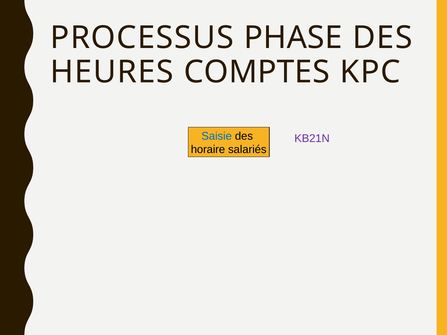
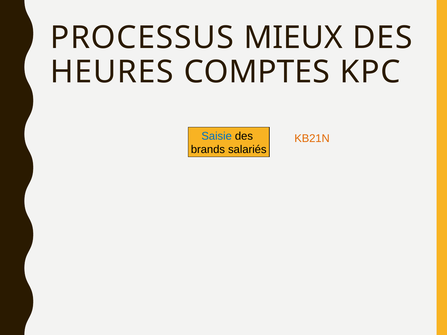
PHASE: PHASE -> MIEUX
KB21N colour: purple -> orange
horaire: horaire -> brands
